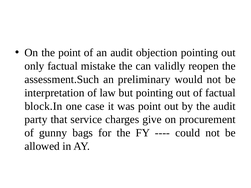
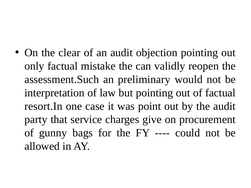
the point: point -> clear
block.In: block.In -> resort.In
